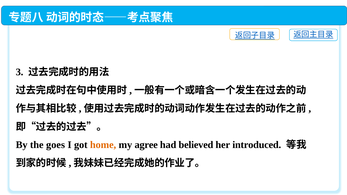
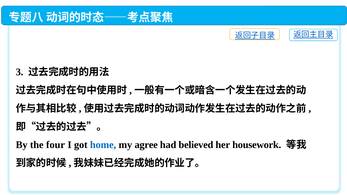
goes: goes -> four
home colour: orange -> blue
introduced: introduced -> housework
